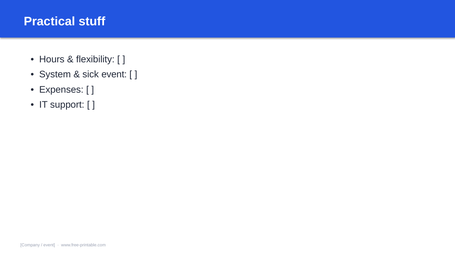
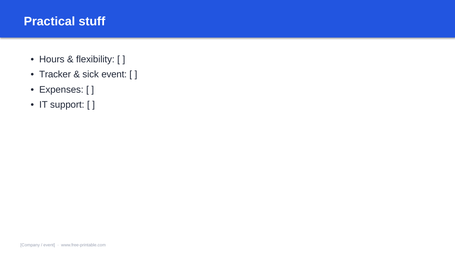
System: System -> Tracker
